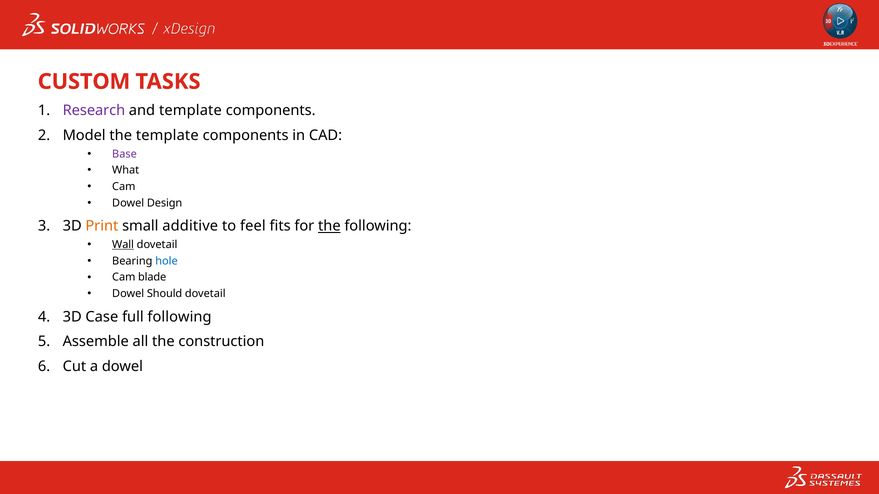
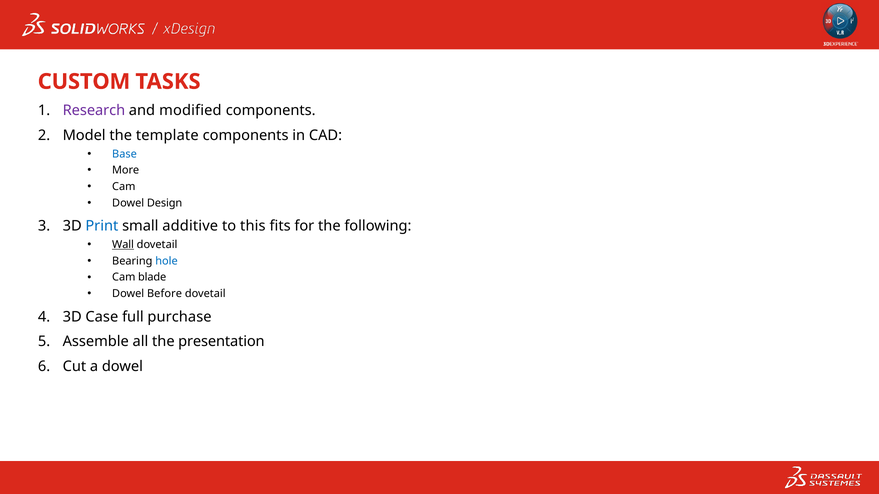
and template: template -> modified
Base colour: purple -> blue
What: What -> More
Print colour: orange -> blue
feel: feel -> this
the at (329, 226) underline: present -> none
Should: Should -> Before
full following: following -> purchase
construction: construction -> presentation
